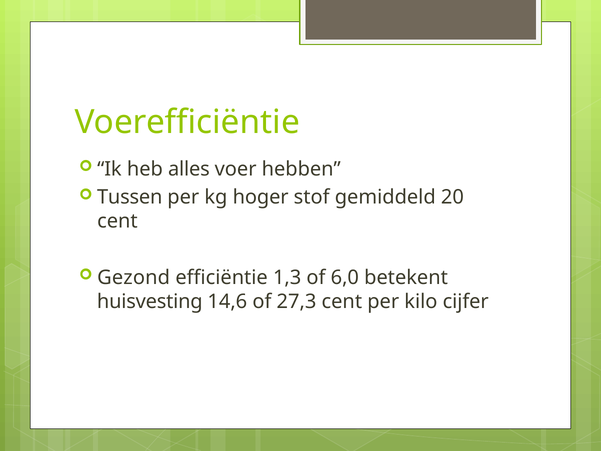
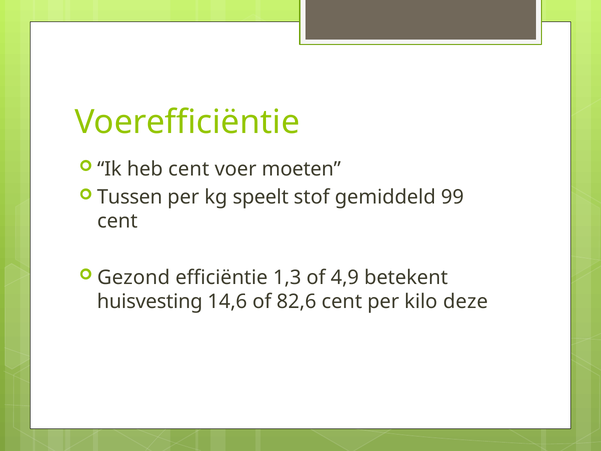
heb alles: alles -> cent
hebben: hebben -> moeten
hoger: hoger -> speelt
20: 20 -> 99
6,0: 6,0 -> 4,9
27,3: 27,3 -> 82,6
cijfer: cijfer -> deze
